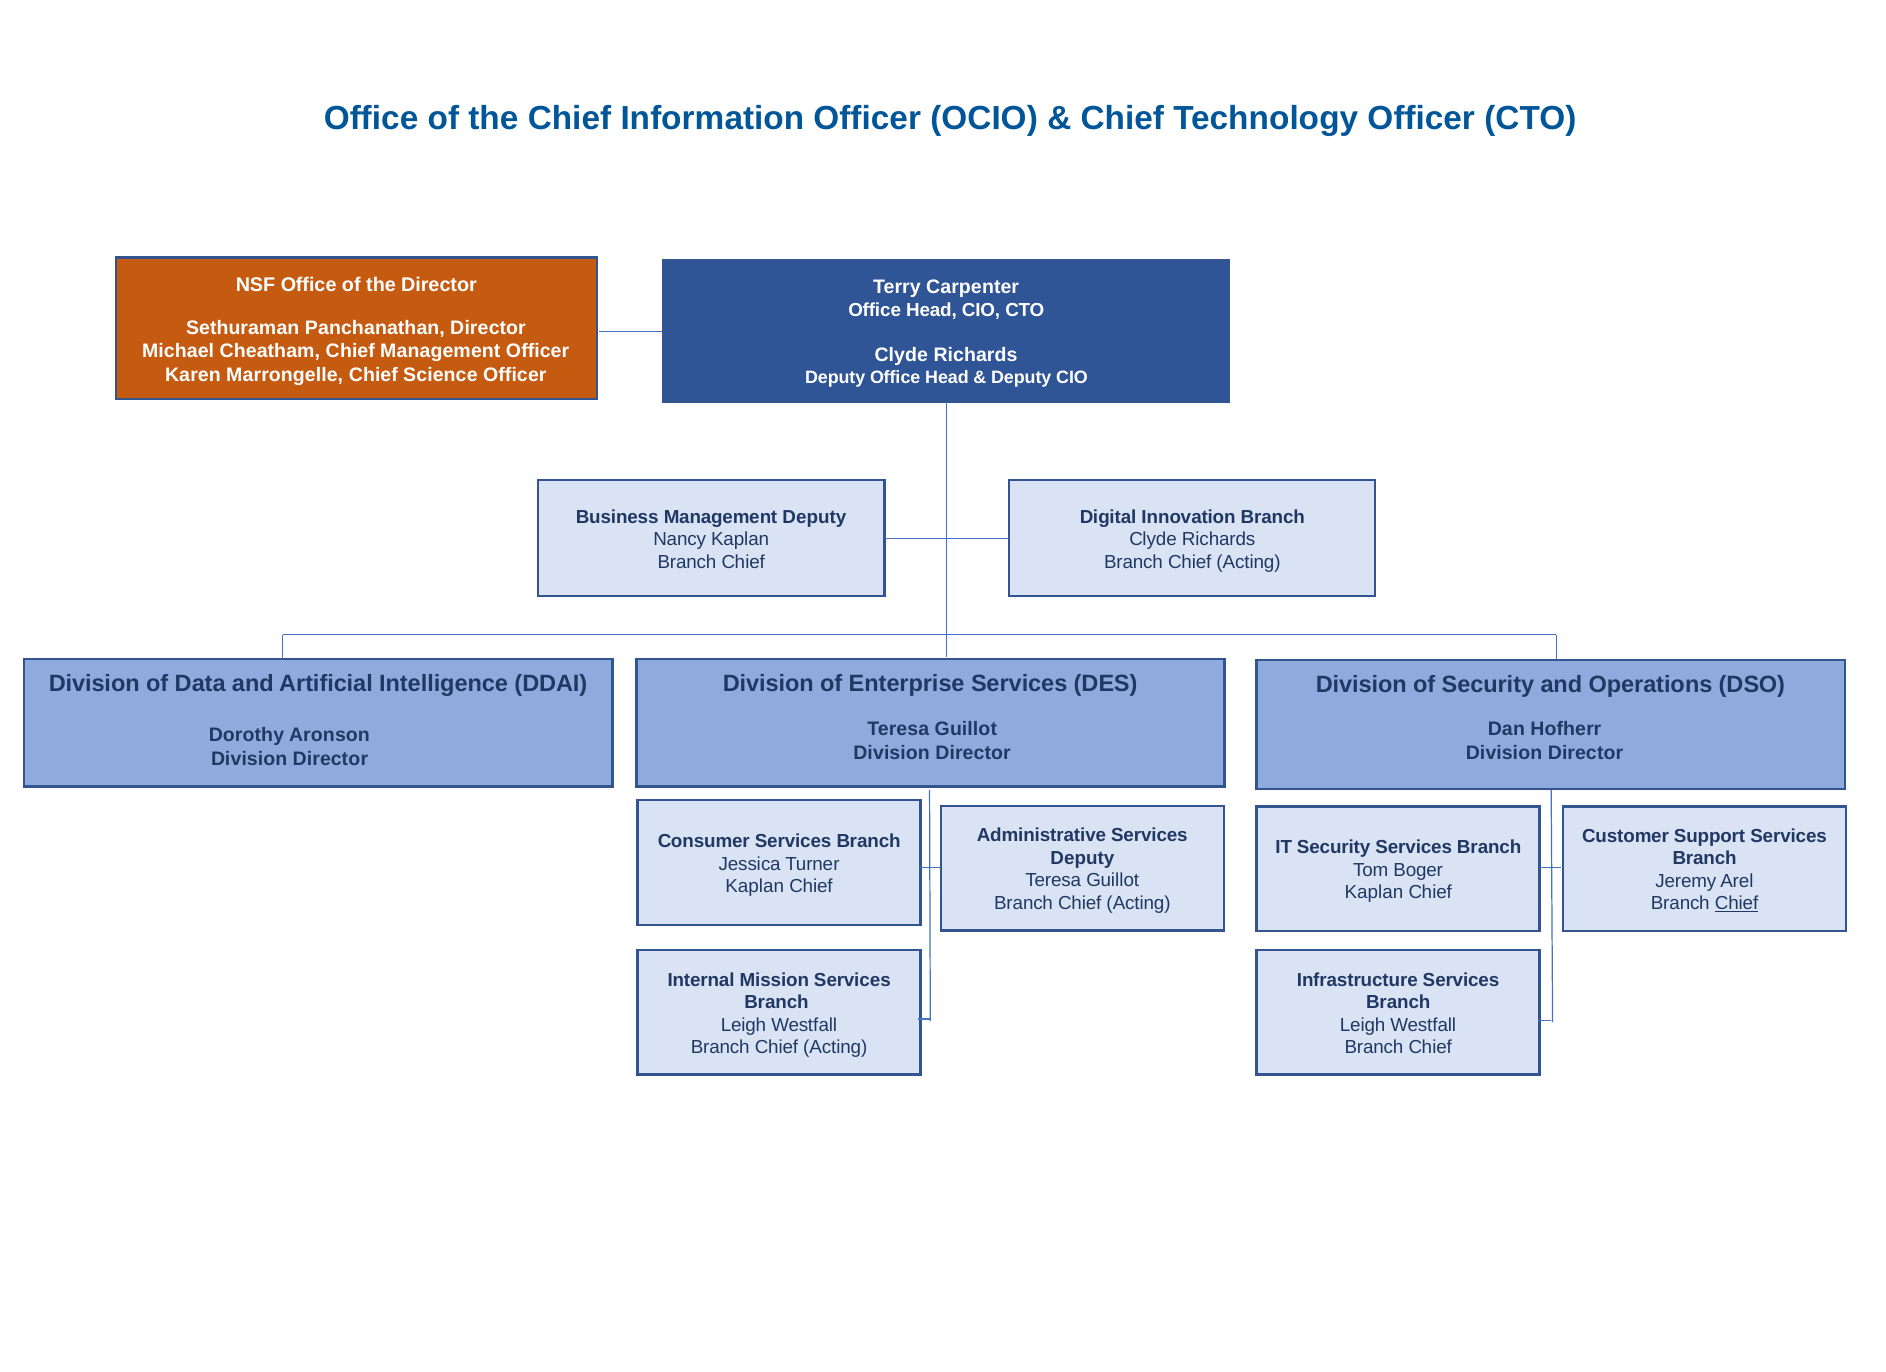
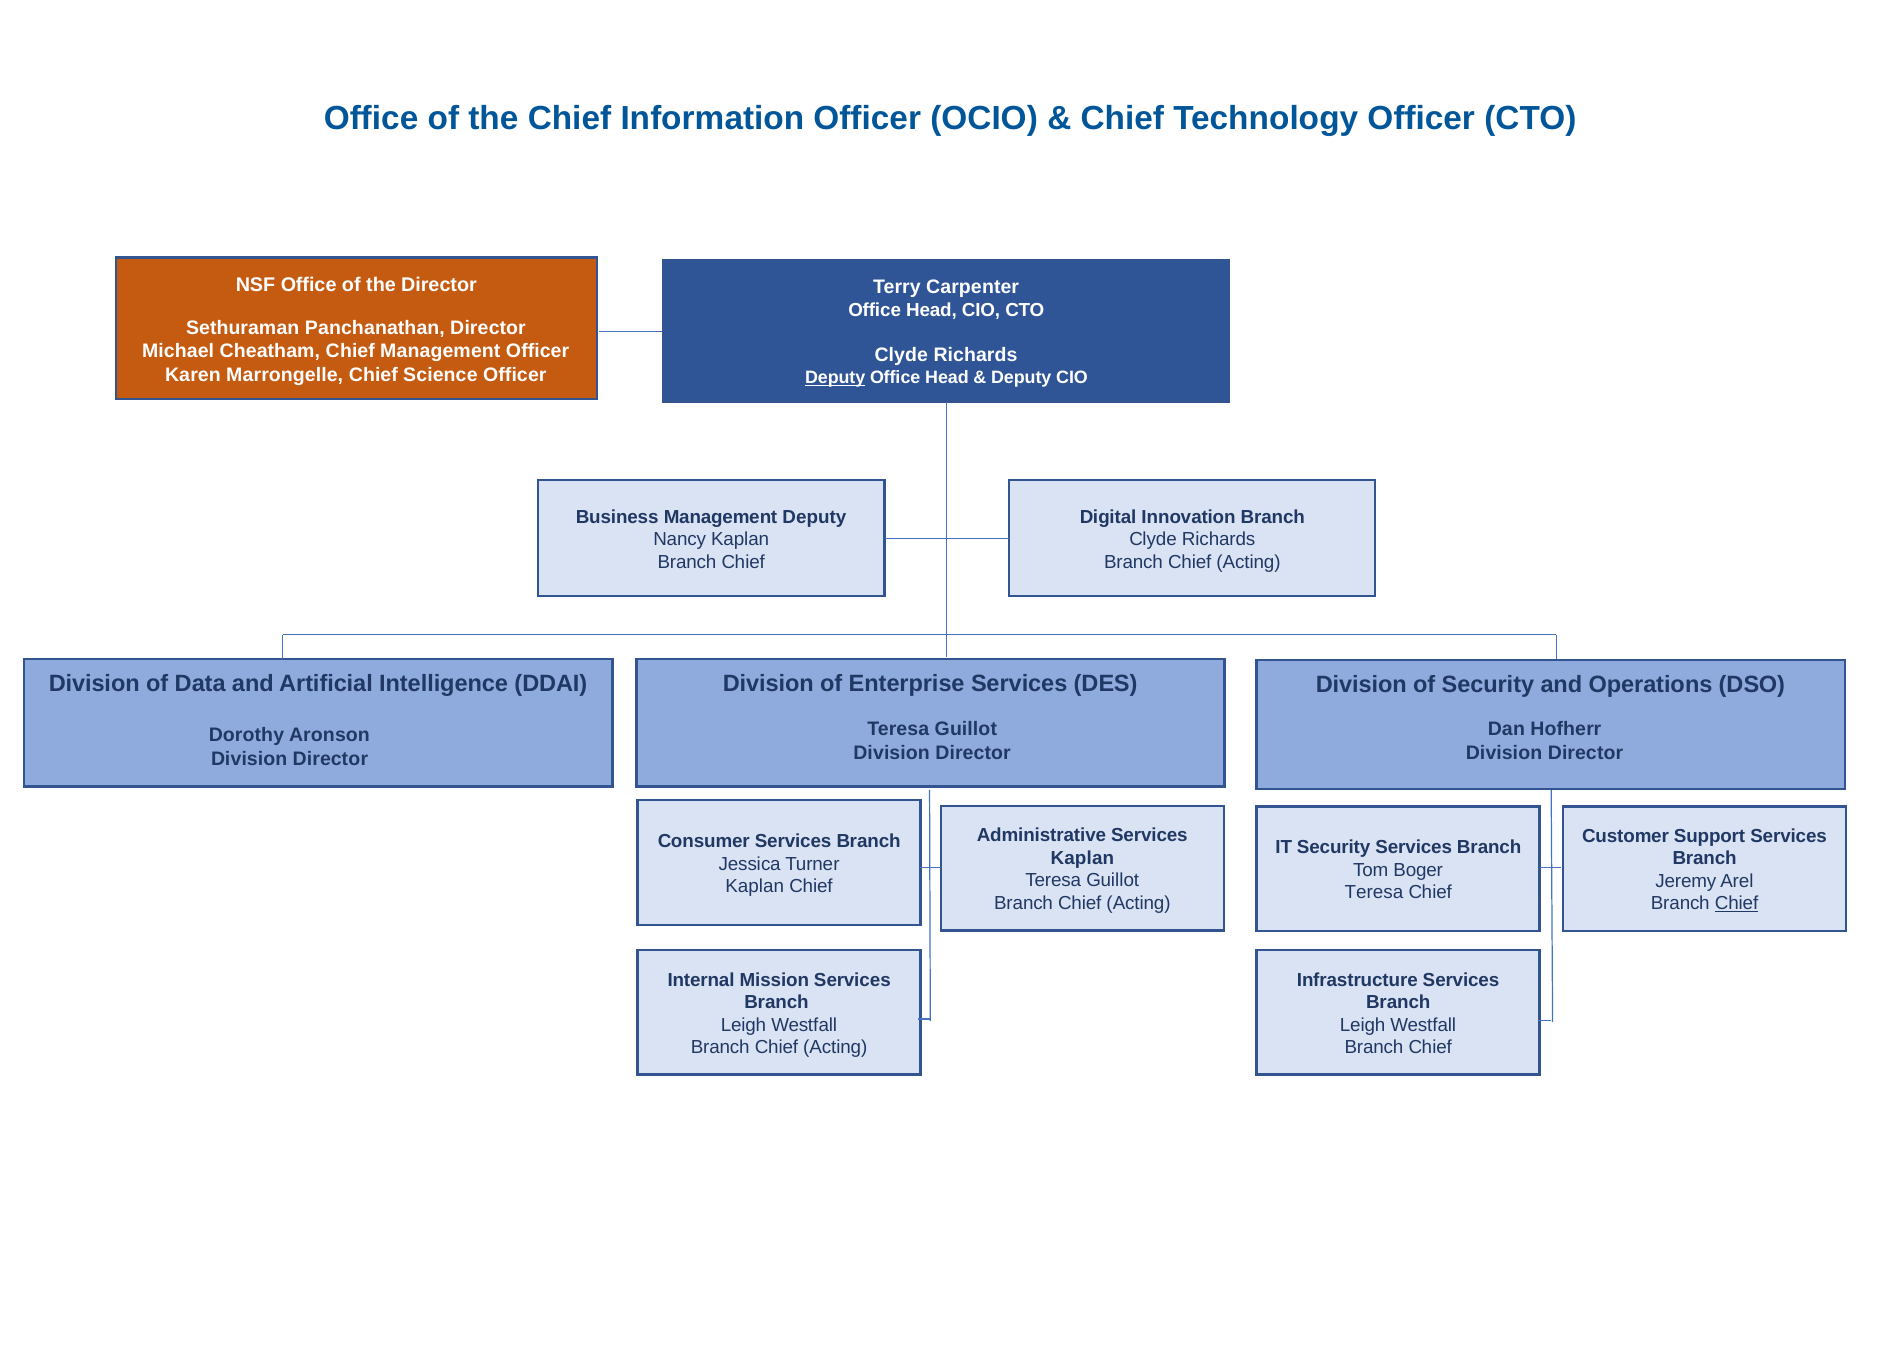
Deputy at (835, 378) underline: none -> present
Deputy at (1082, 858): Deputy -> Kaplan
Kaplan at (1374, 892): Kaplan -> Teresa
